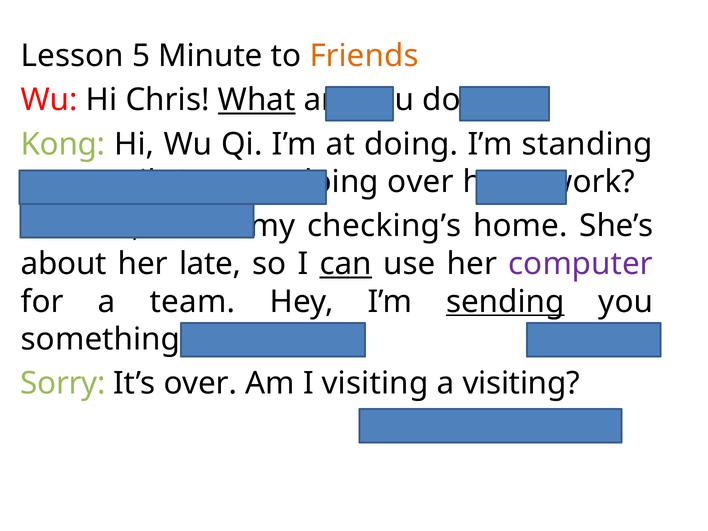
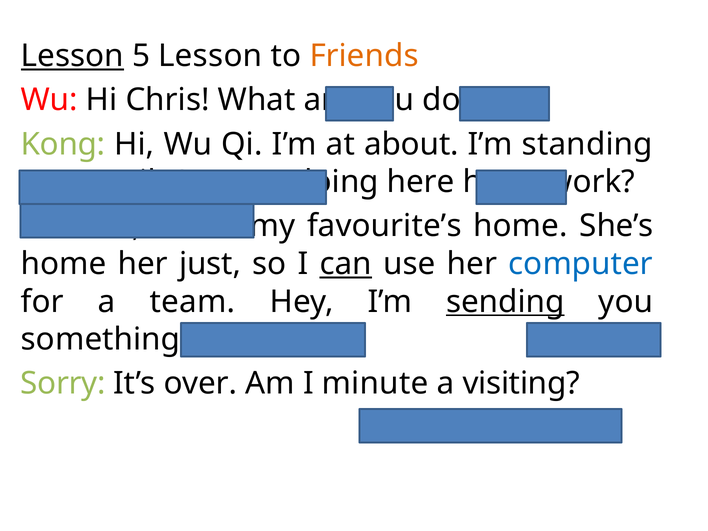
Lesson at (72, 56) underline: none -> present
5 Minute: Minute -> Lesson
What underline: present -> none
at doing: doing -> about
over at (421, 182): over -> here
checking’s: checking’s -> favourite’s
about at (64, 264): about -> home
late: late -> just
computer colour: purple -> blue
I visiting: visiting -> minute
